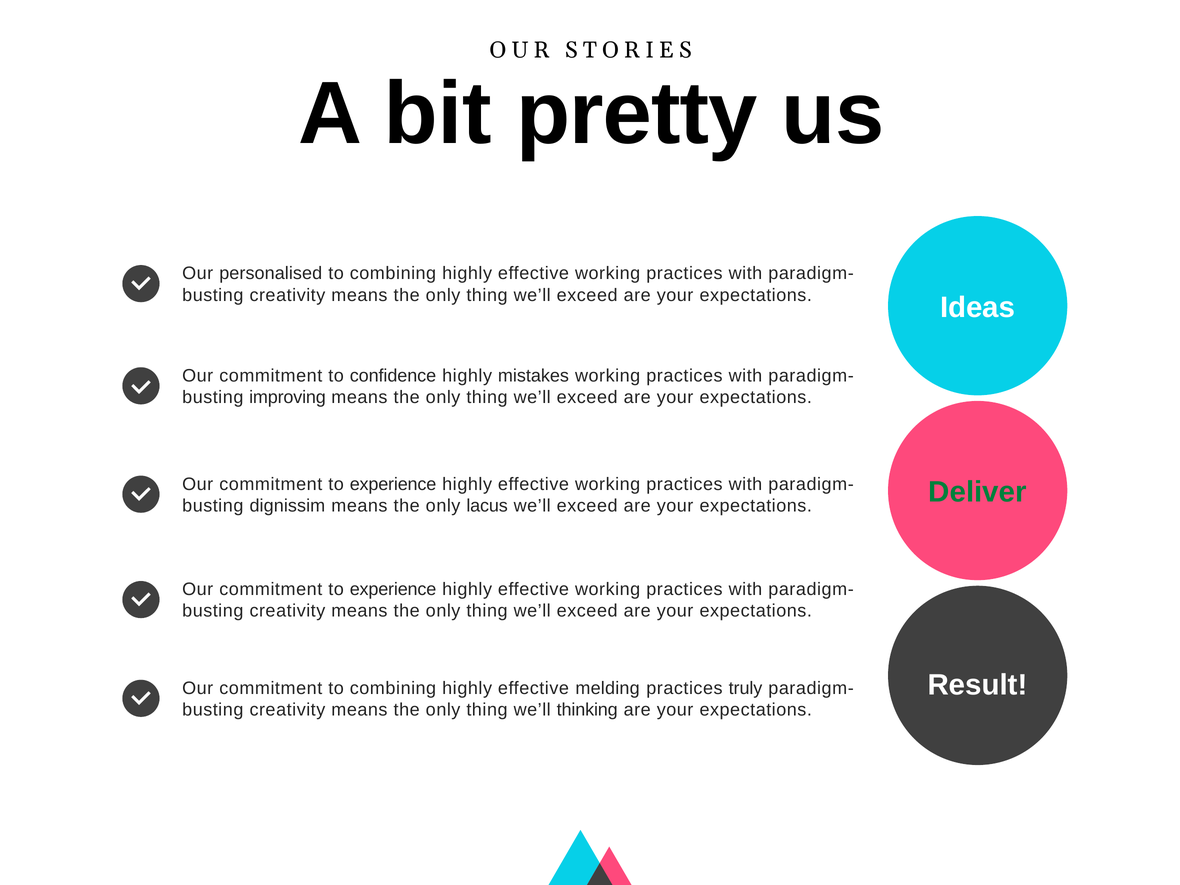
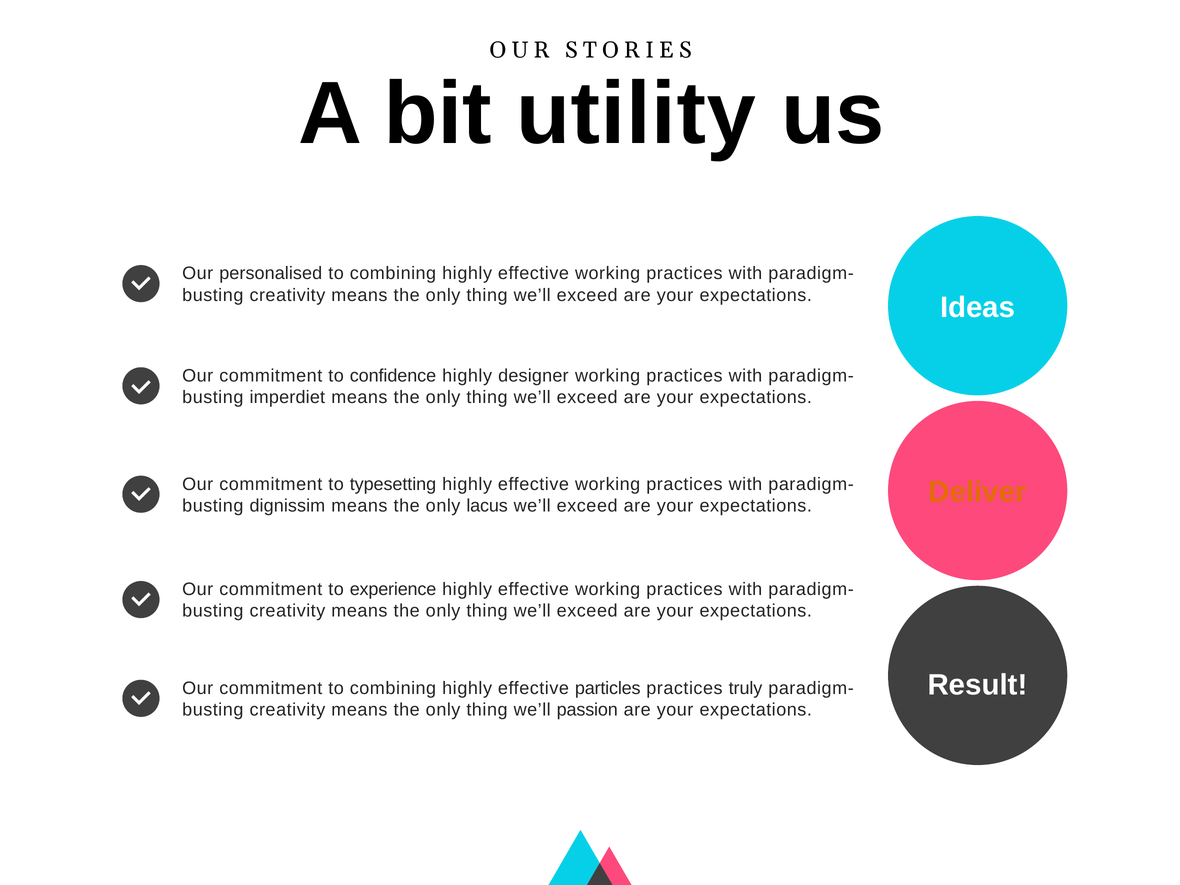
pretty: pretty -> utility
mistakes: mistakes -> designer
improving: improving -> imperdiet
experience at (393, 484): experience -> typesetting
Deliver colour: green -> orange
melding: melding -> particles
thinking: thinking -> passion
